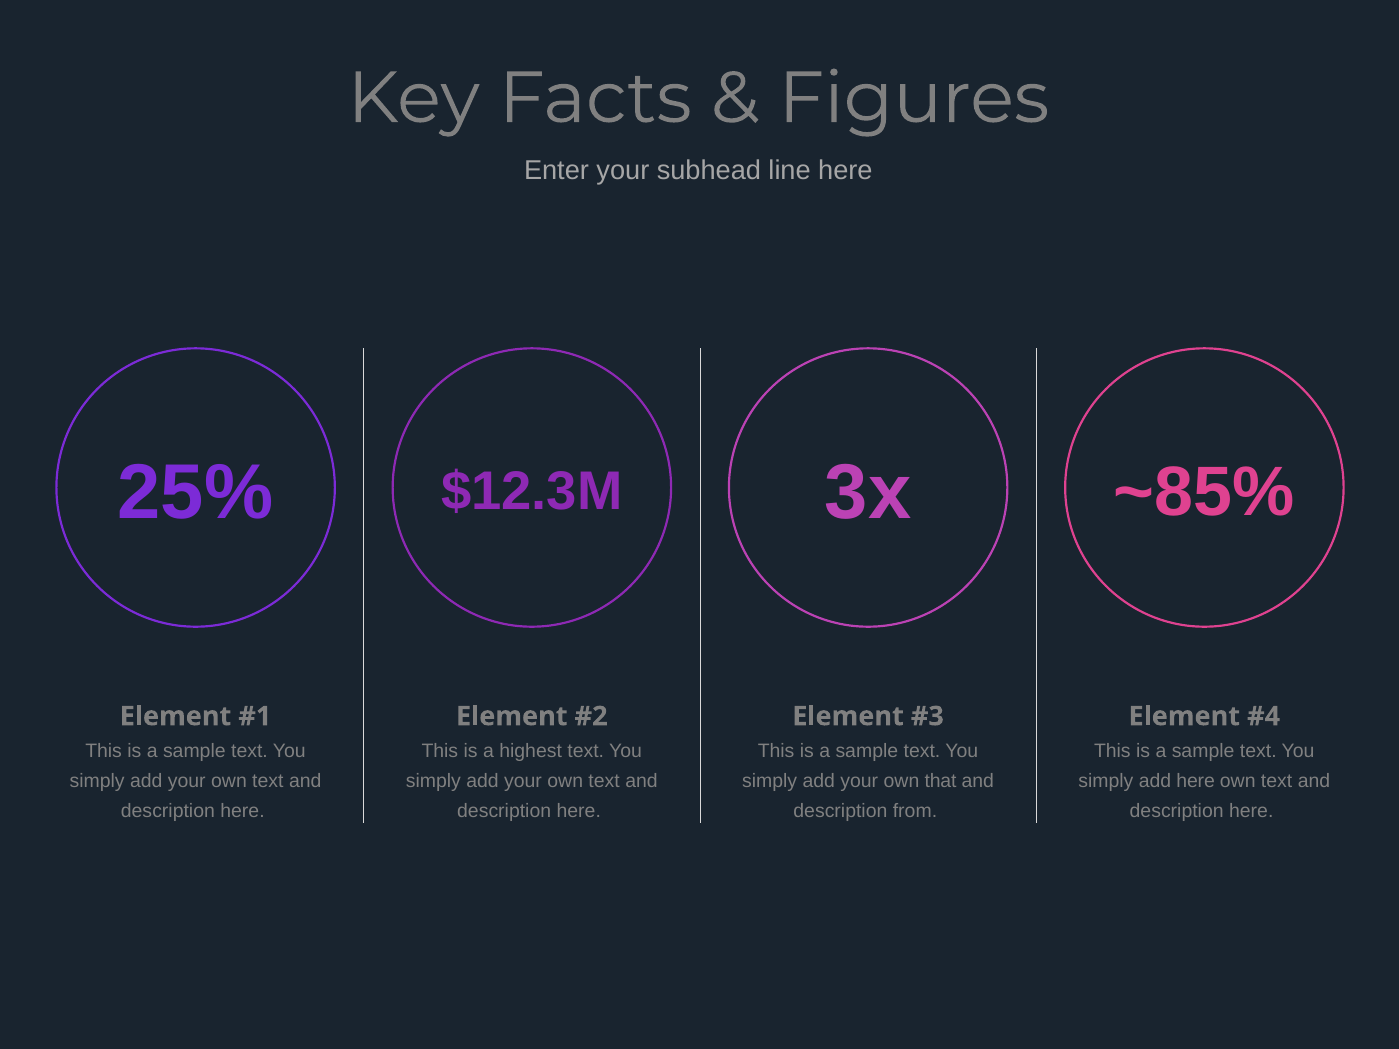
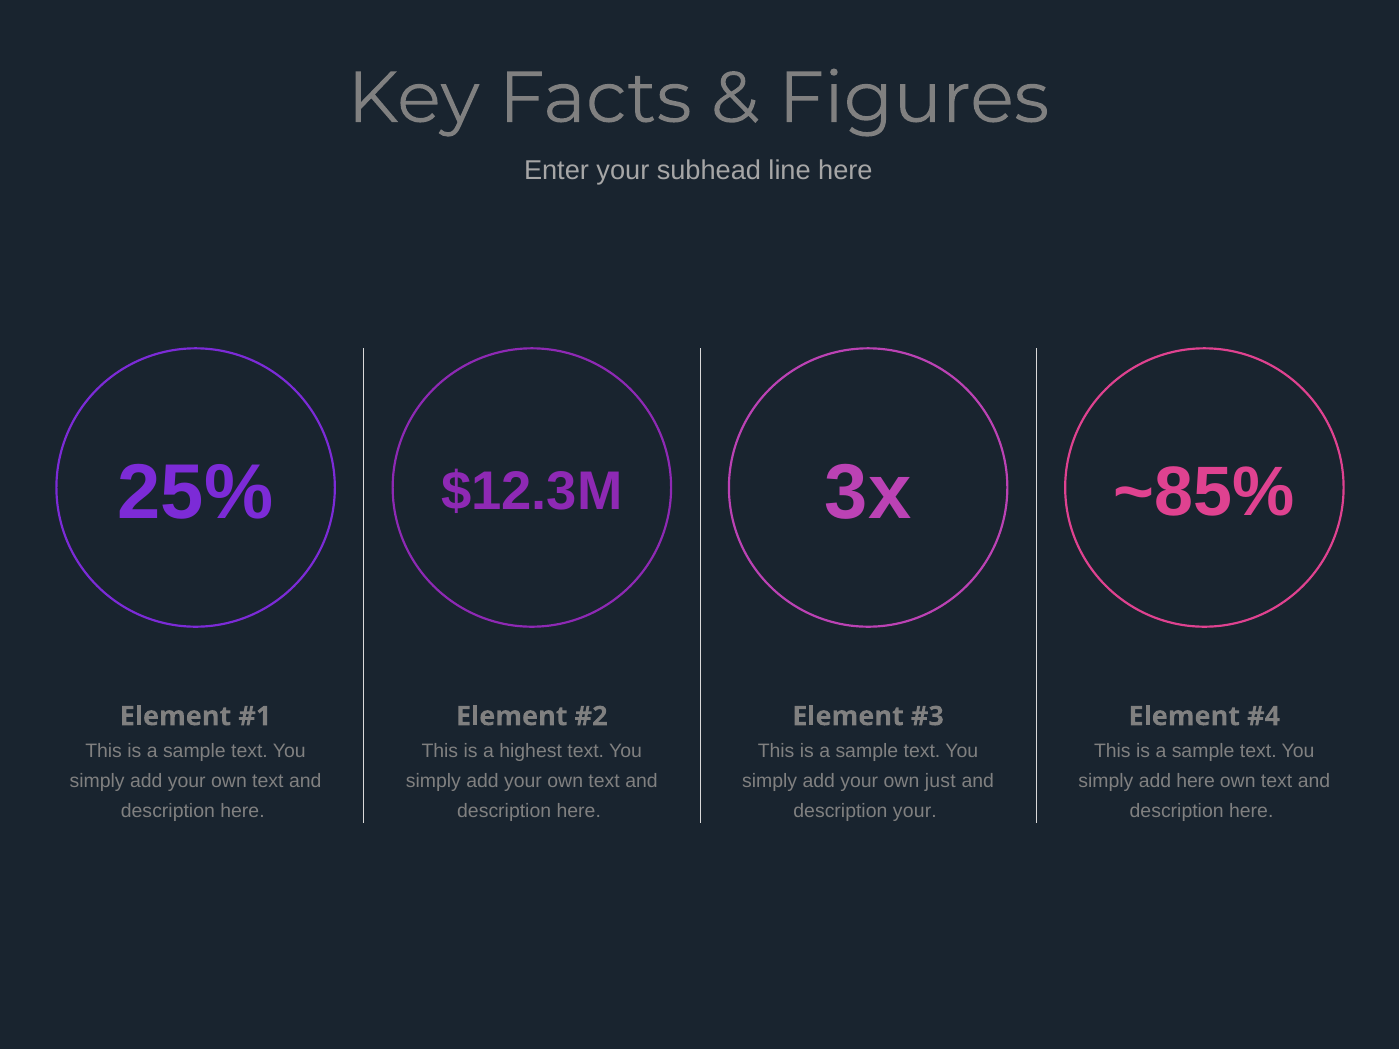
that: that -> just
description from: from -> your
